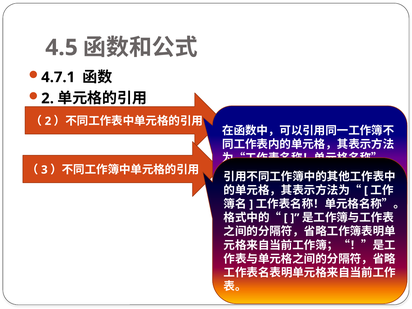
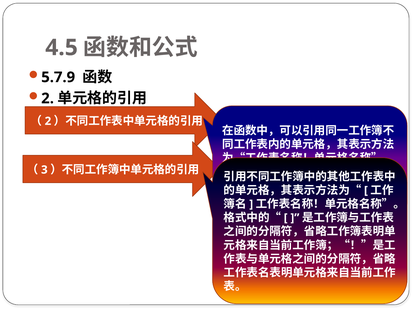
4.7.1: 4.7.1 -> 5.7.9
